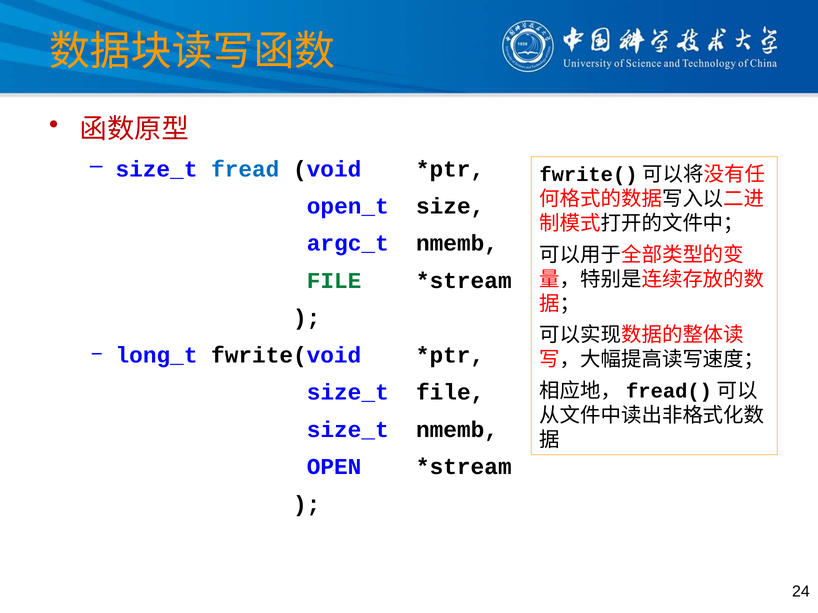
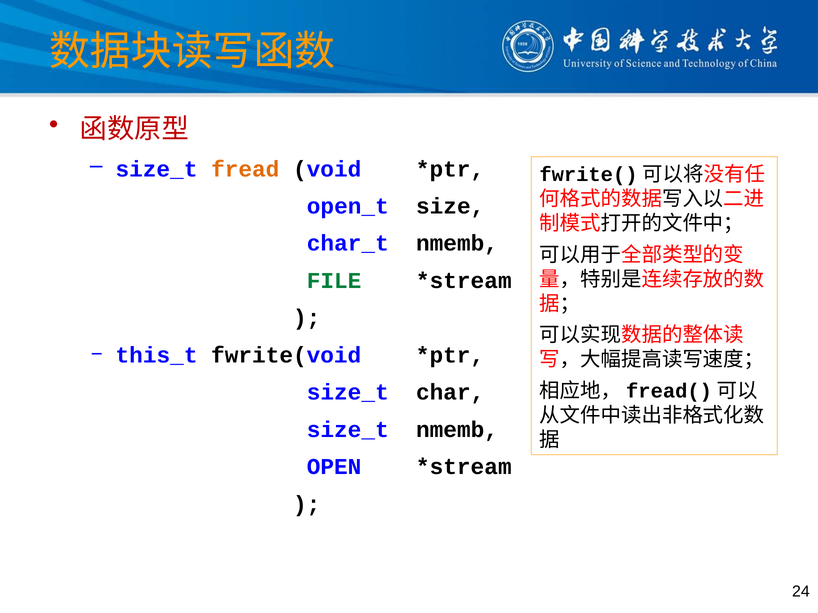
fread colour: blue -> orange
argc_t: argc_t -> char_t
long_t: long_t -> this_t
size_t file: file -> char
